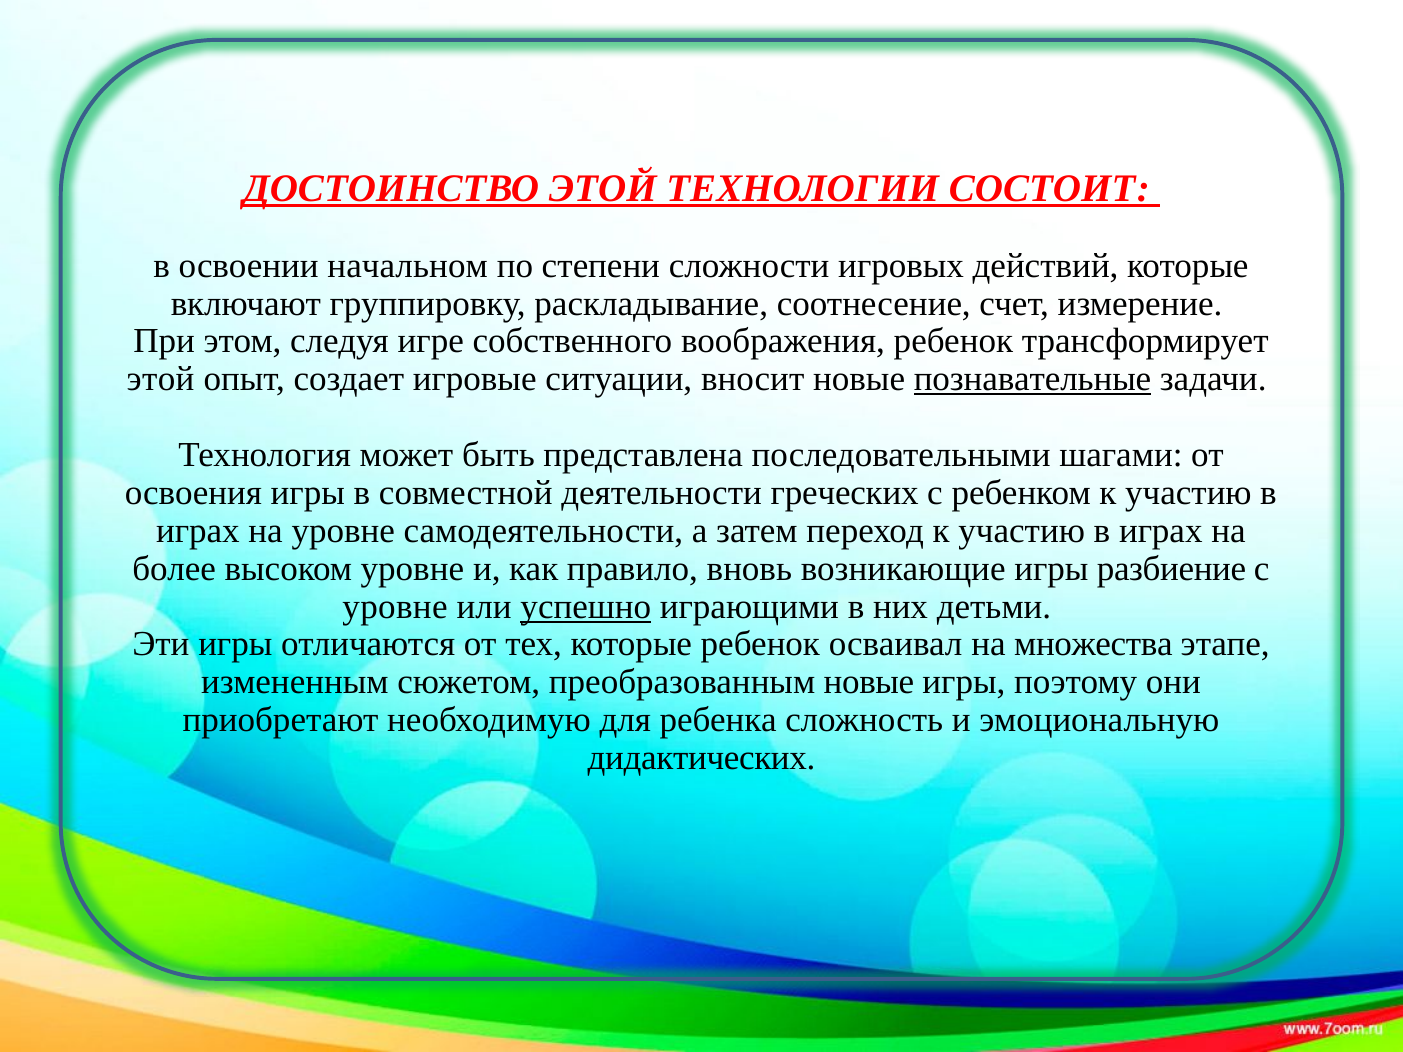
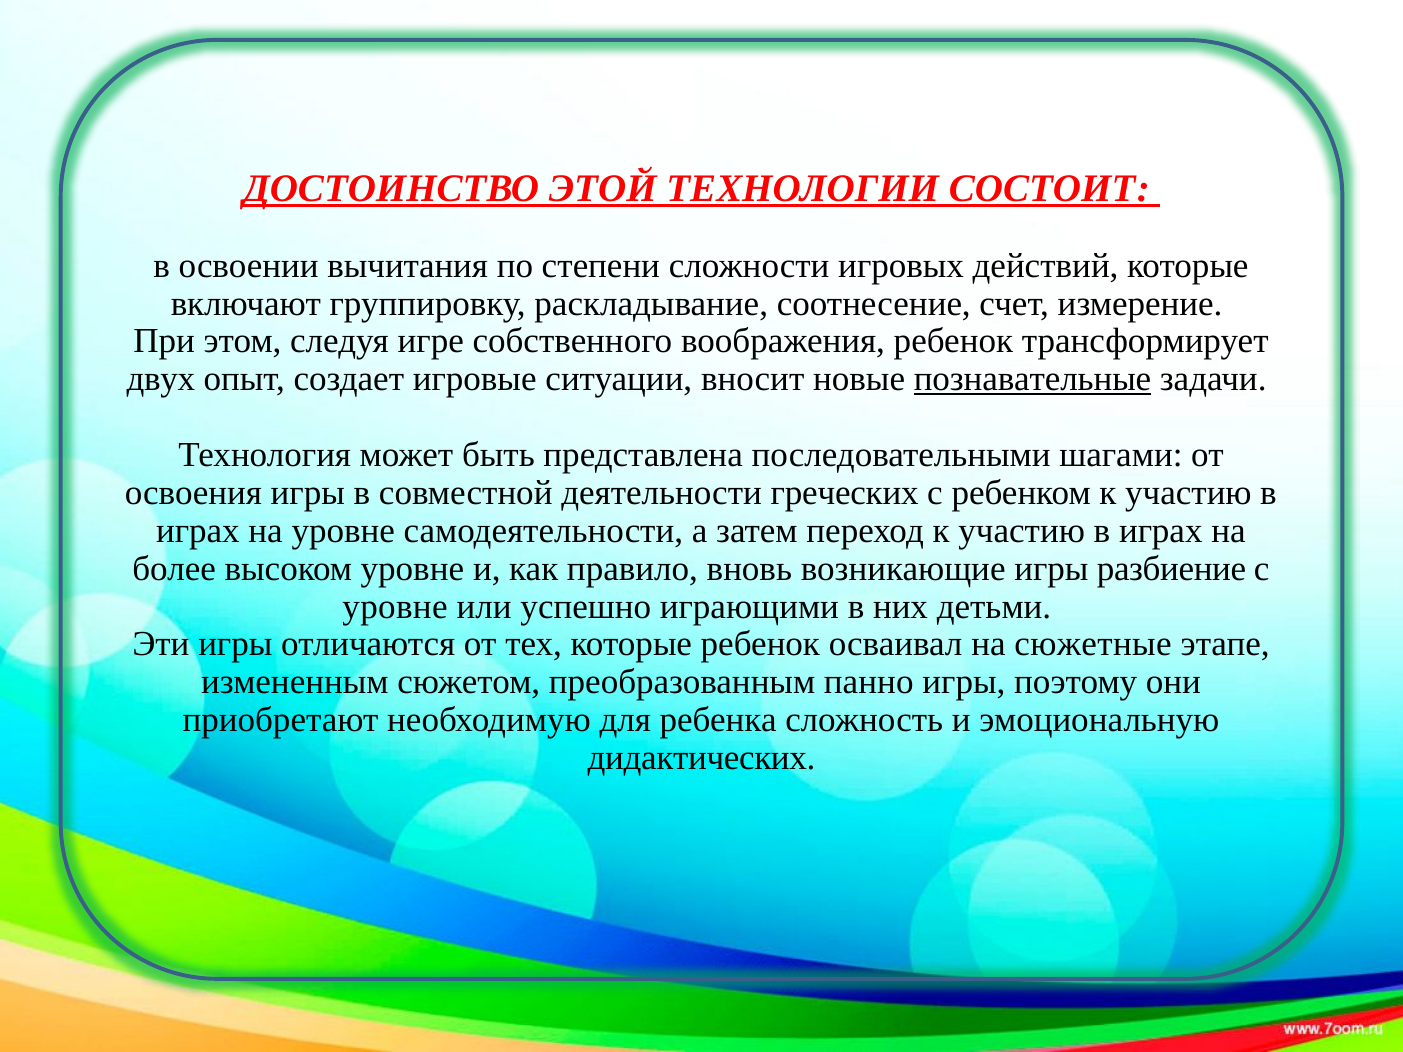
начальном: начальном -> вычитания
этой at (161, 379): этой -> двух
успешно underline: present -> none
множества: множества -> сюжетные
преобразованным новые: новые -> панно
